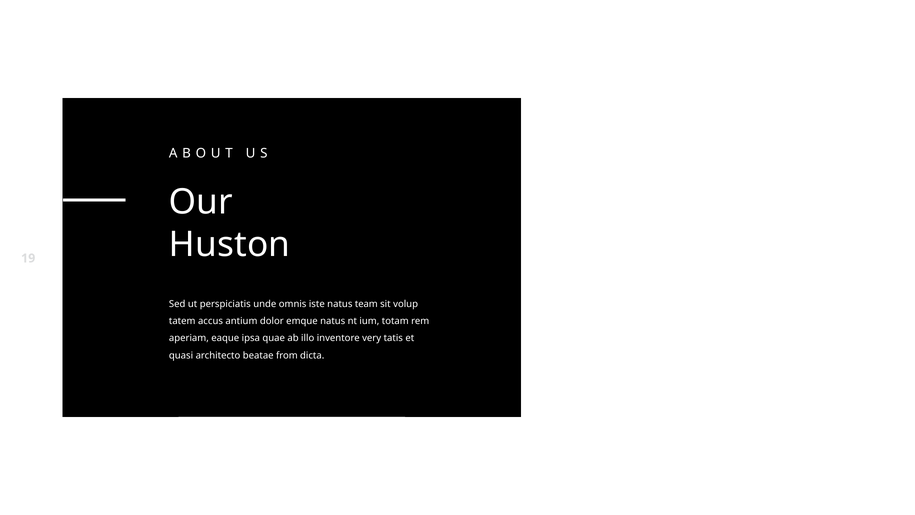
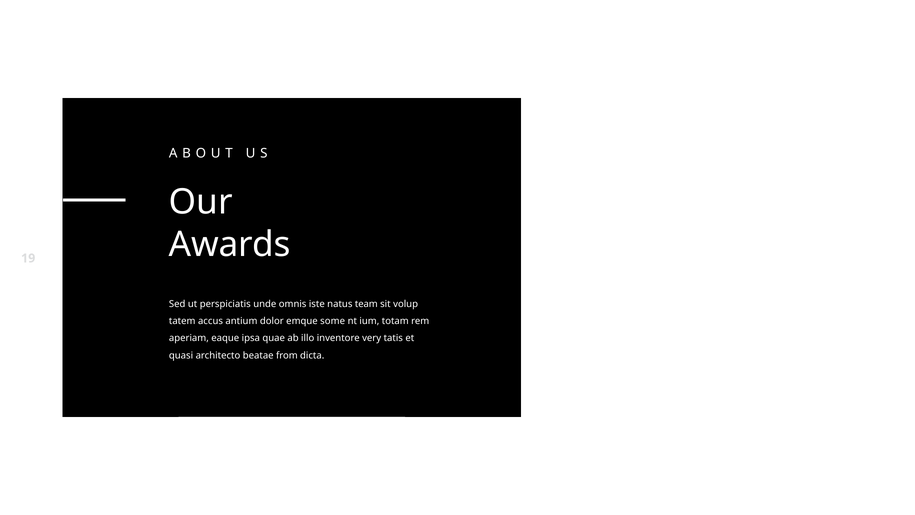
Huston: Huston -> Awards
emque natus: natus -> some
